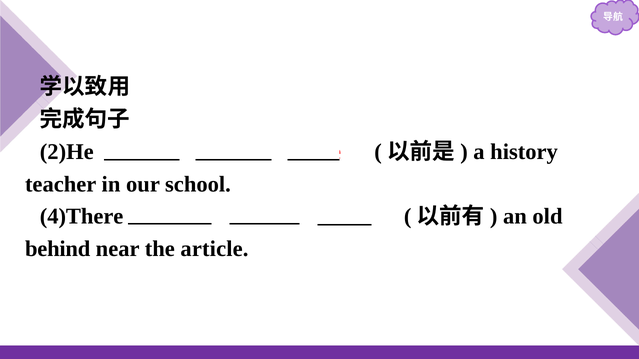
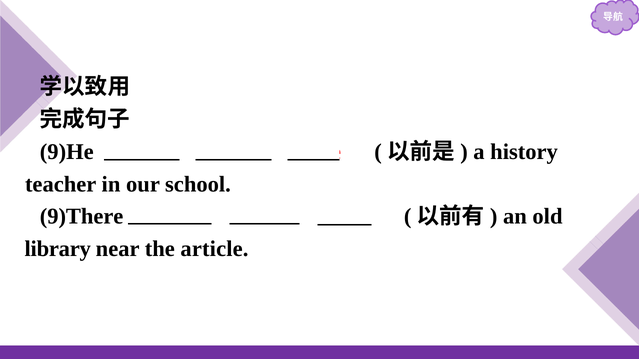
2)He: 2)He -> 9)He
4)There: 4)There -> 9)There
behind: behind -> library
